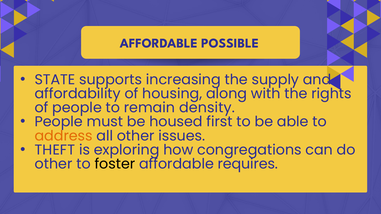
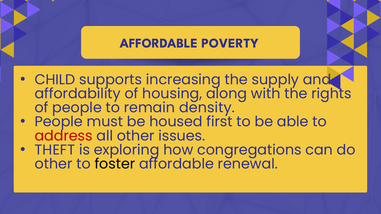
POSSIBLE: POSSIBLE -> POVERTY
STATE: STATE -> CHILD
address colour: orange -> red
requires: requires -> renewal
